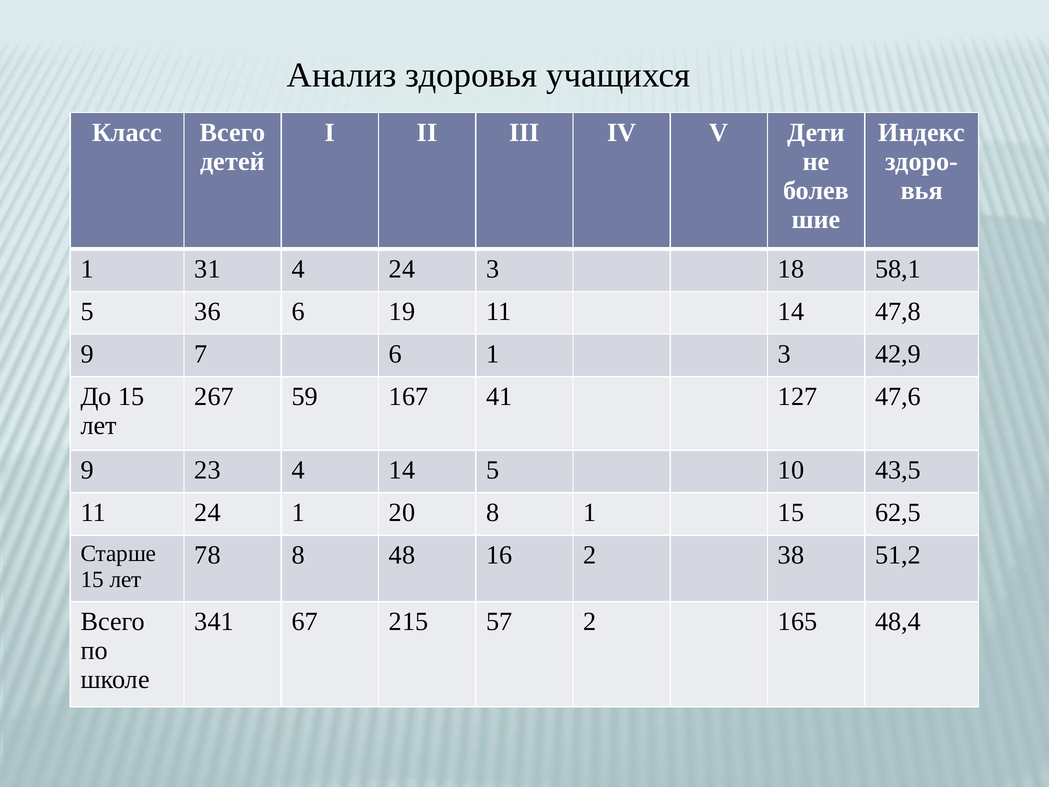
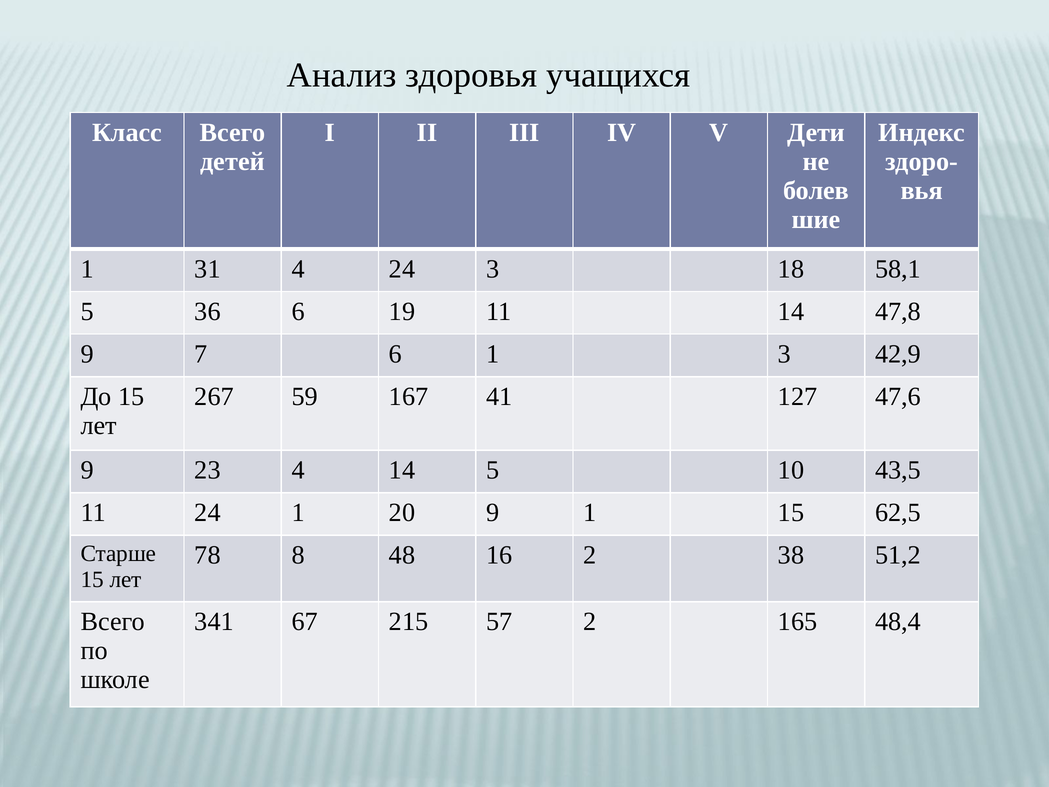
20 8: 8 -> 9
